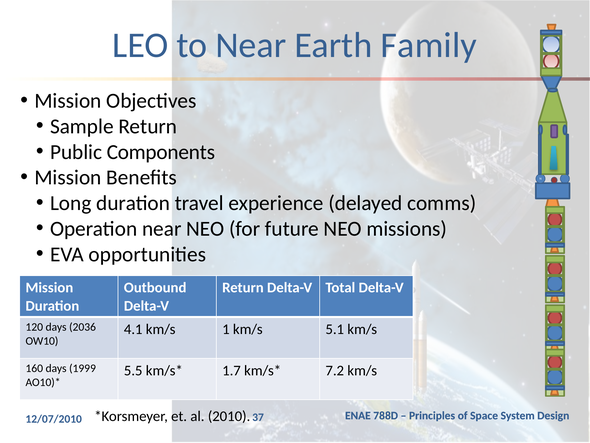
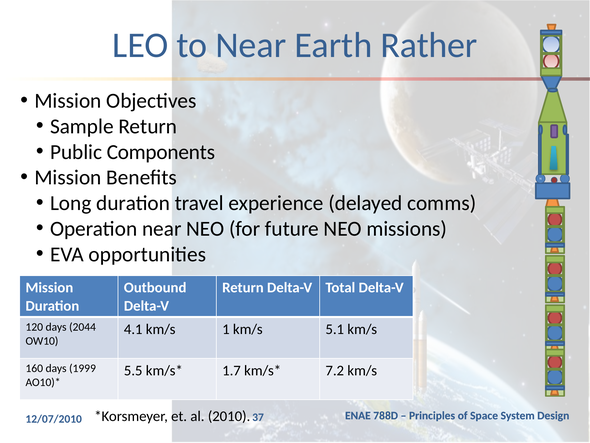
Family: Family -> Rather
2036: 2036 -> 2044
